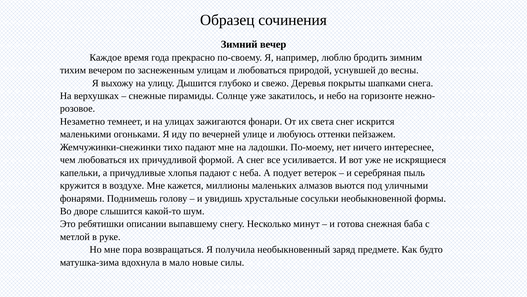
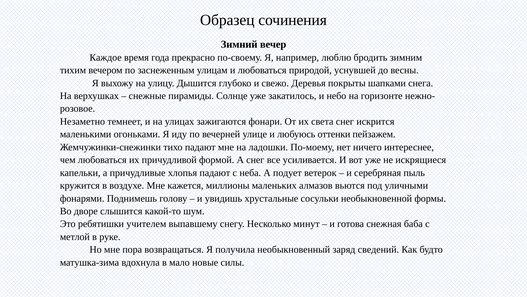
описании: описании -> учителем
предмете: предмете -> сведений
